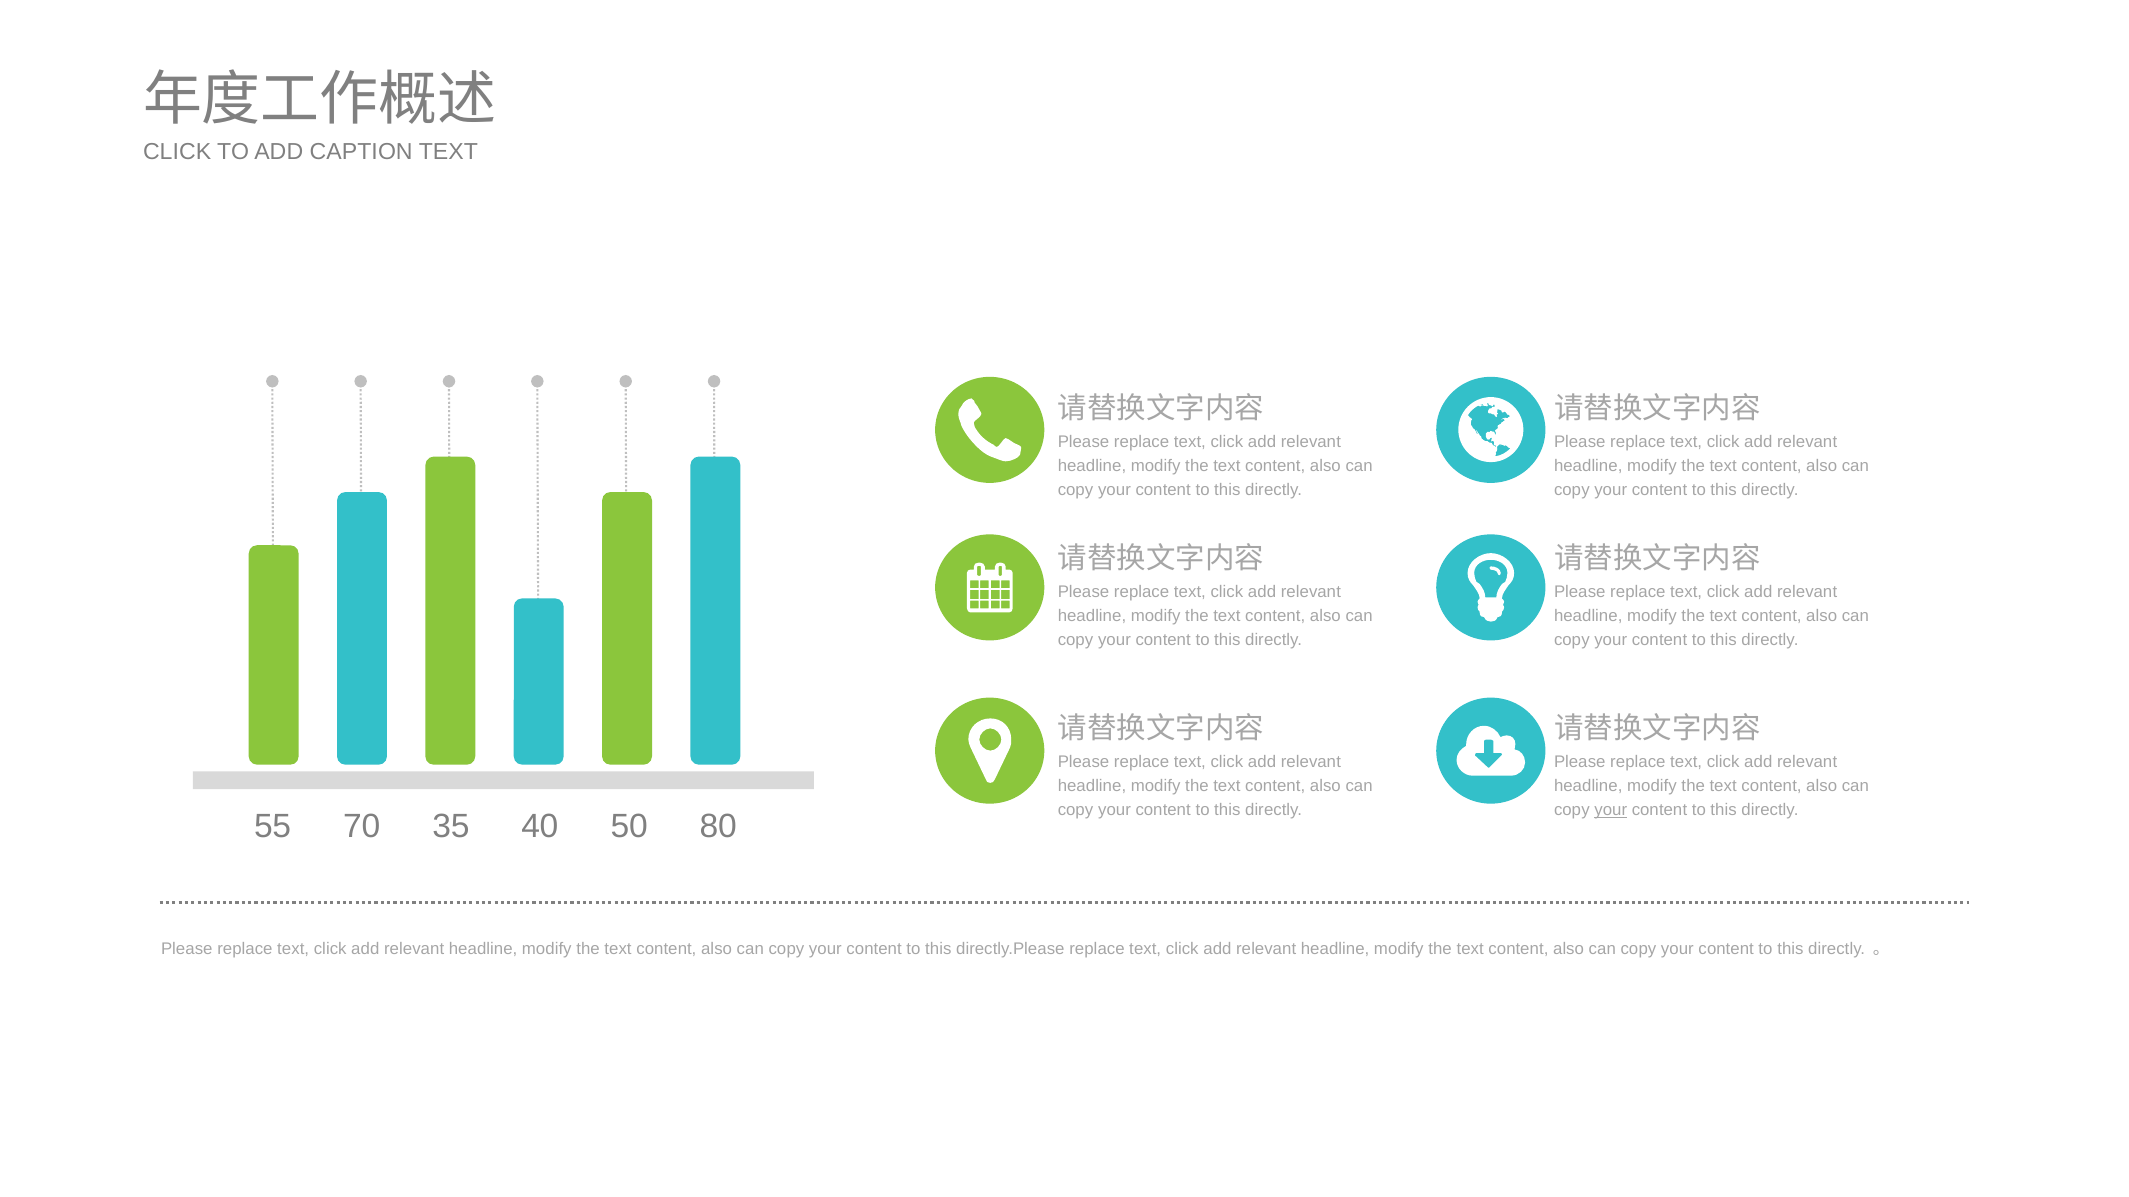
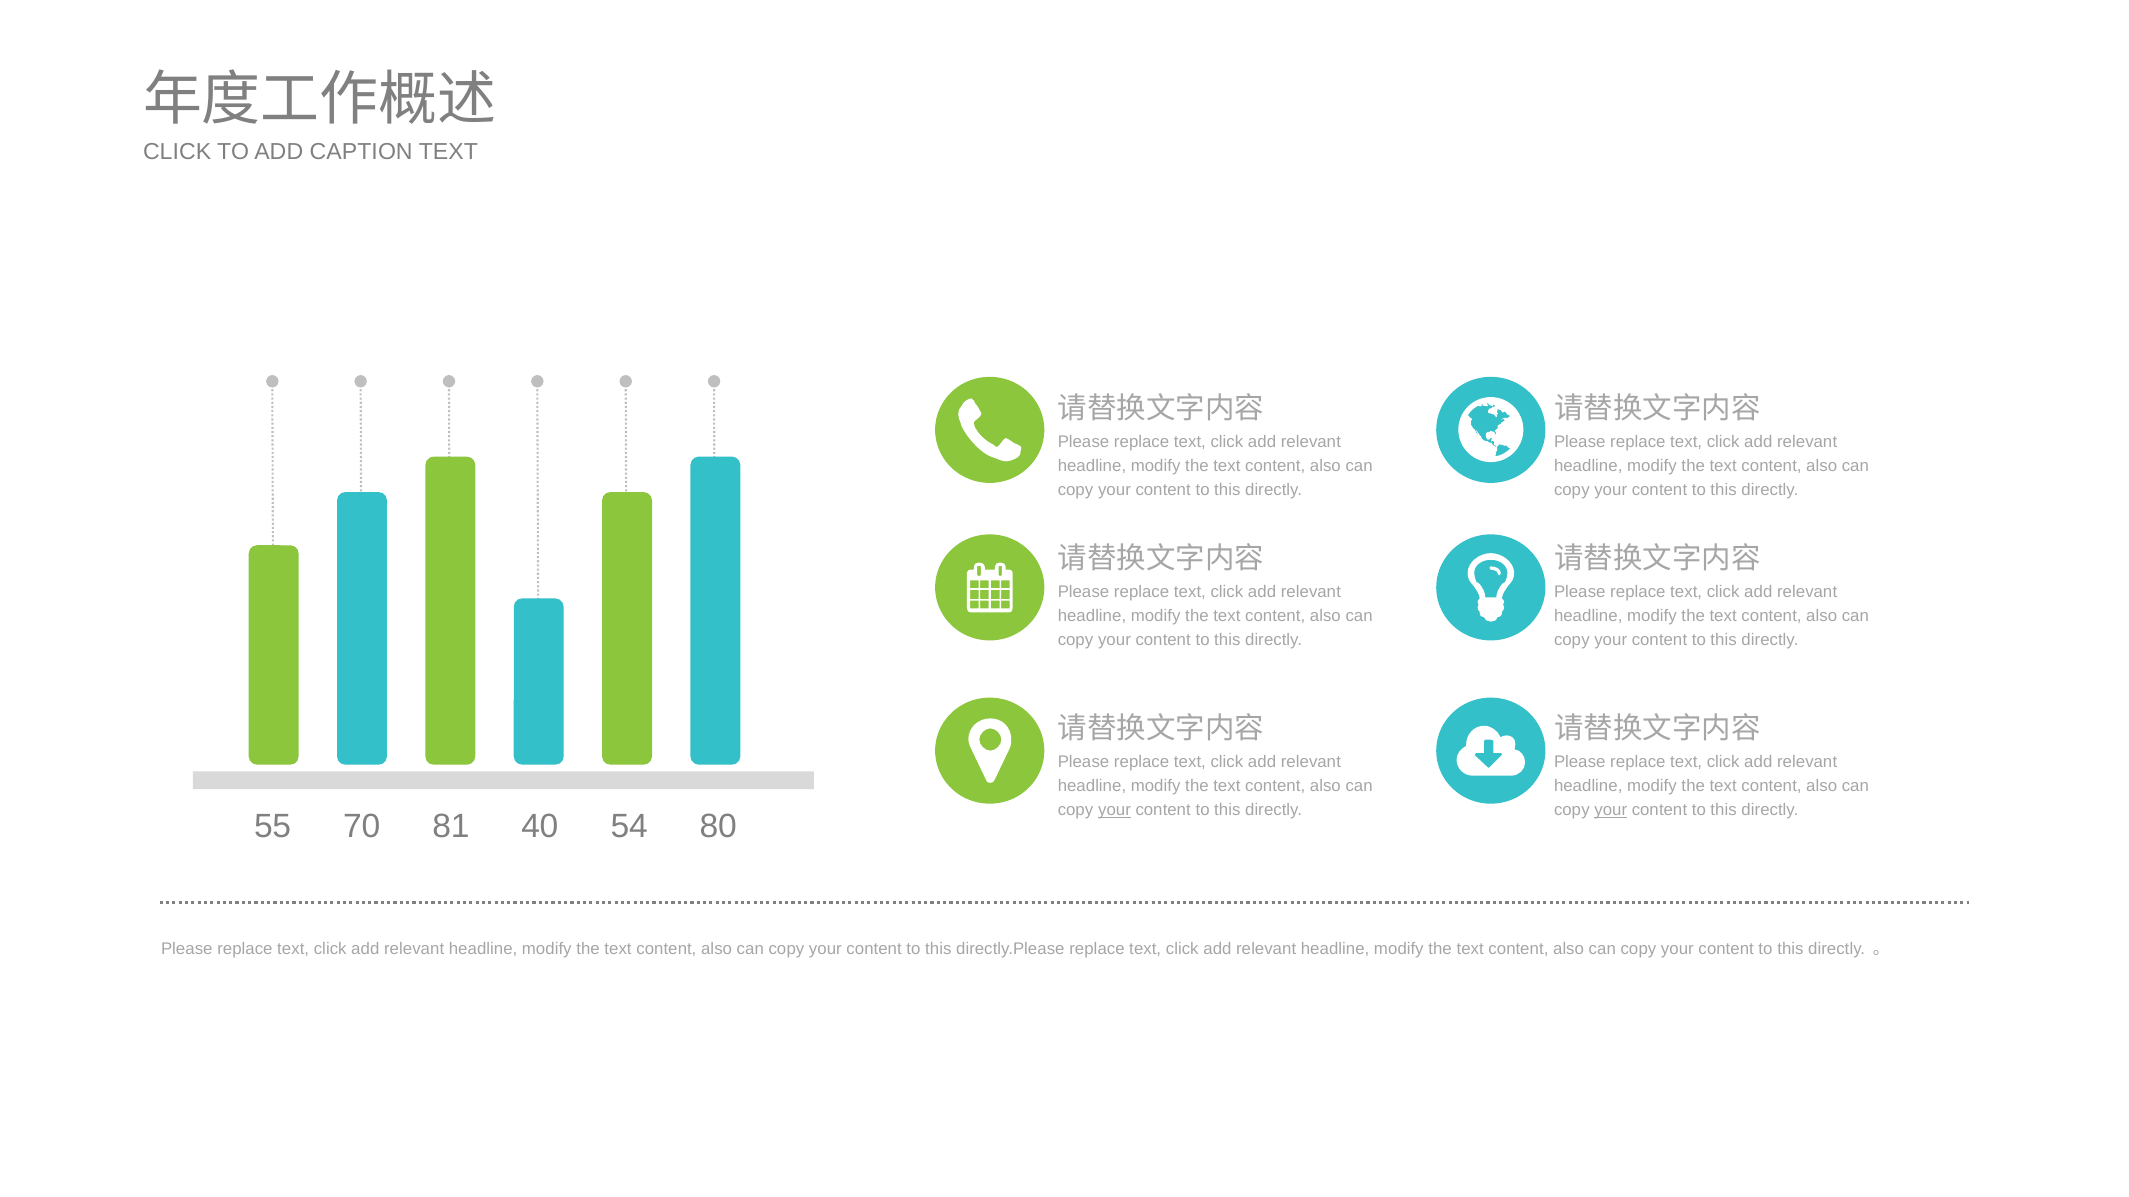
your at (1114, 810) underline: none -> present
35: 35 -> 81
50: 50 -> 54
